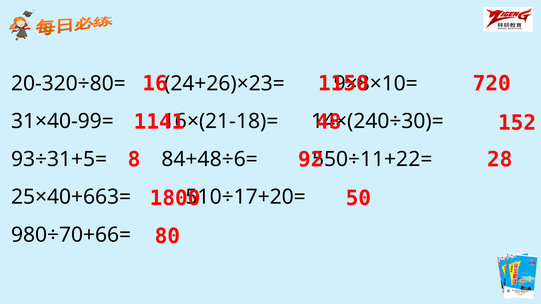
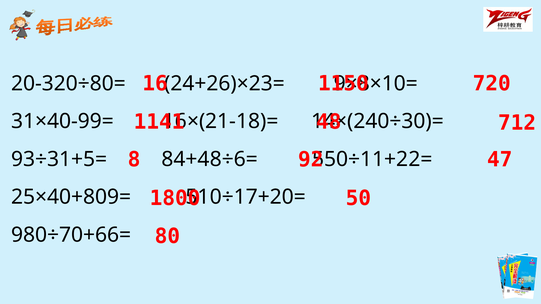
152: 152 -> 712
28: 28 -> 47
25×40+663=: 25×40+663= -> 25×40+809=
